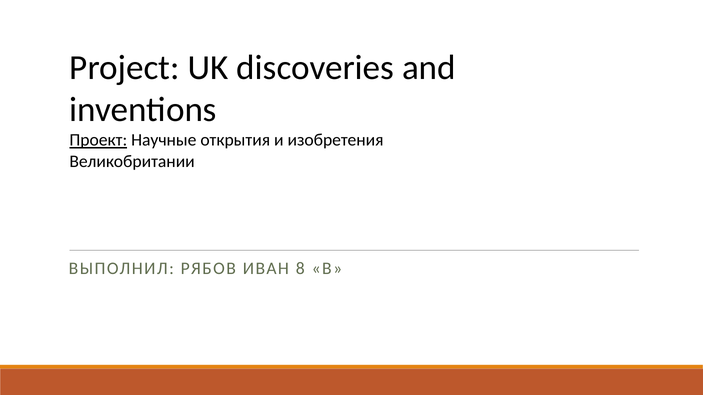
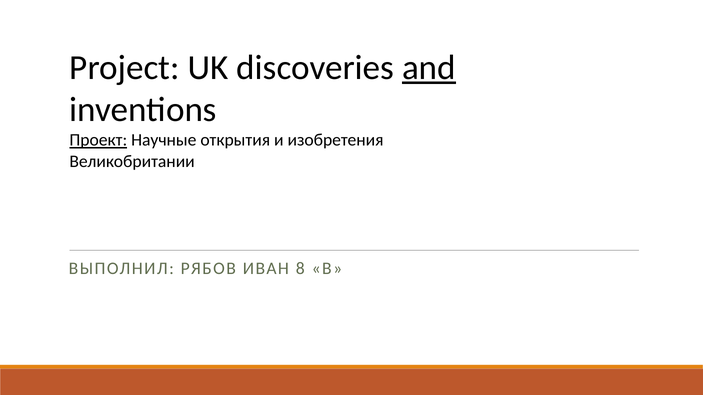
and underline: none -> present
